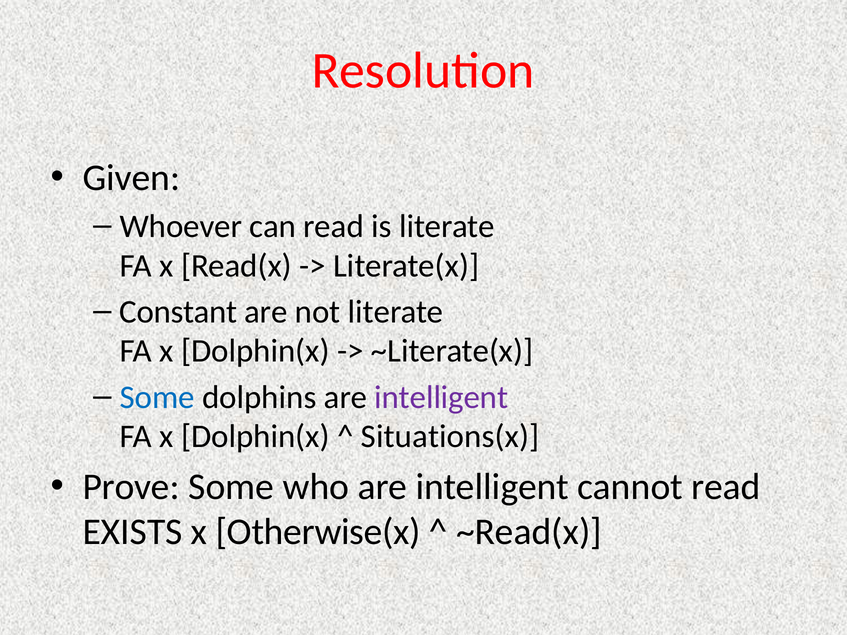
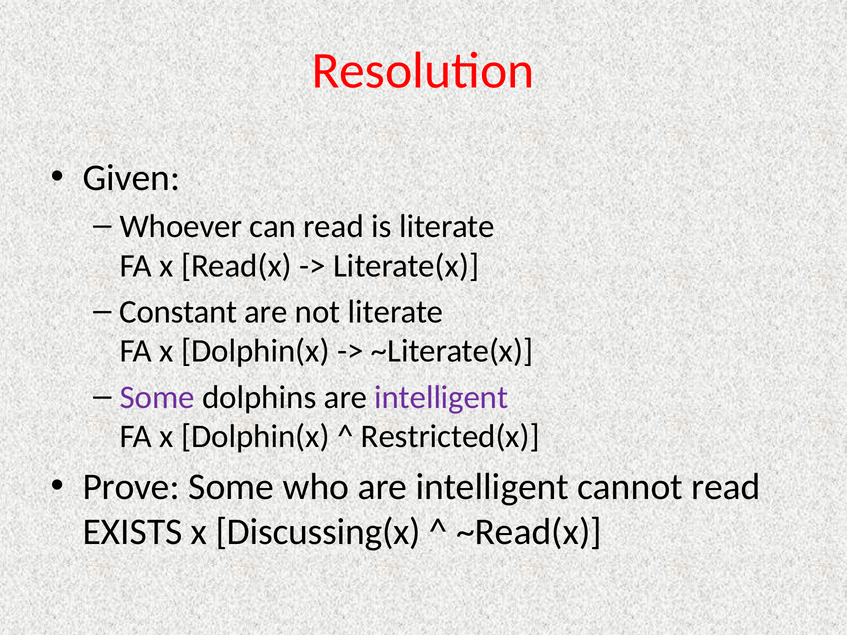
Some at (157, 397) colour: blue -> purple
Situations(x: Situations(x -> Restricted(x
Otherwise(x: Otherwise(x -> Discussing(x
